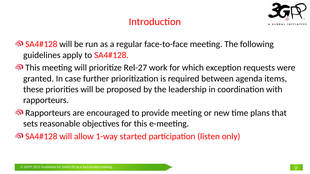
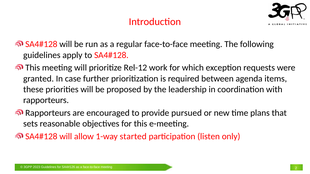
Rel-27: Rel-27 -> Rel-12
provide meeting: meeting -> pursued
